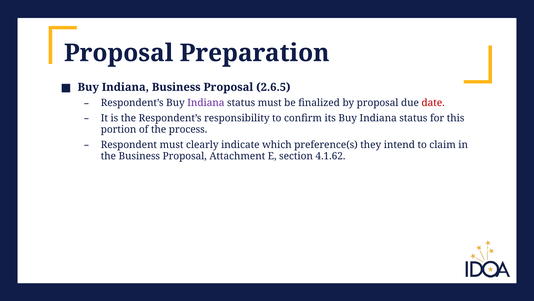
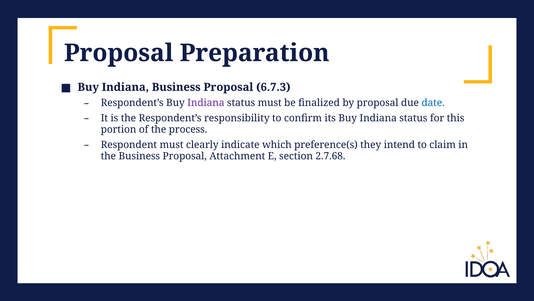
2.6.5: 2.6.5 -> 6.7.3
date colour: red -> blue
4.1.62: 4.1.62 -> 2.7.68
